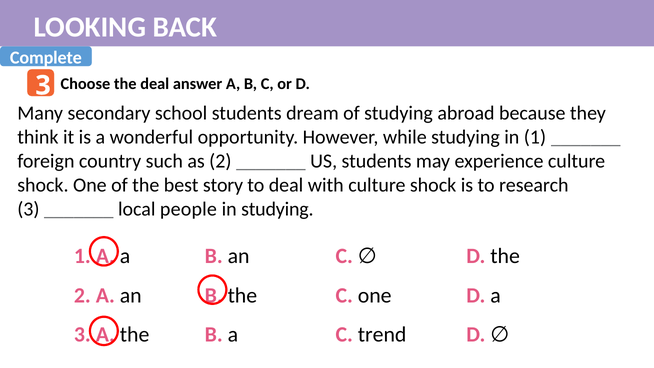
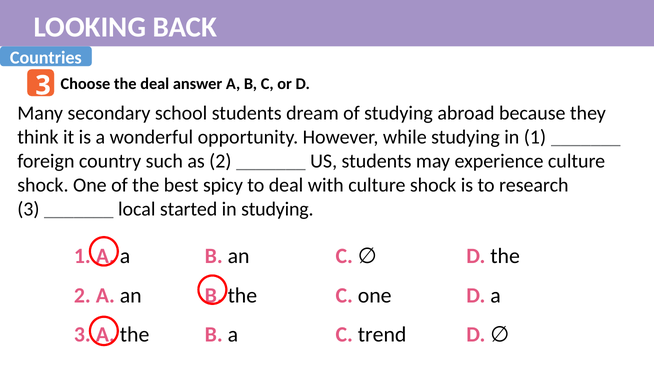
Complete: Complete -> Countries
story: story -> spicy
people: people -> started
